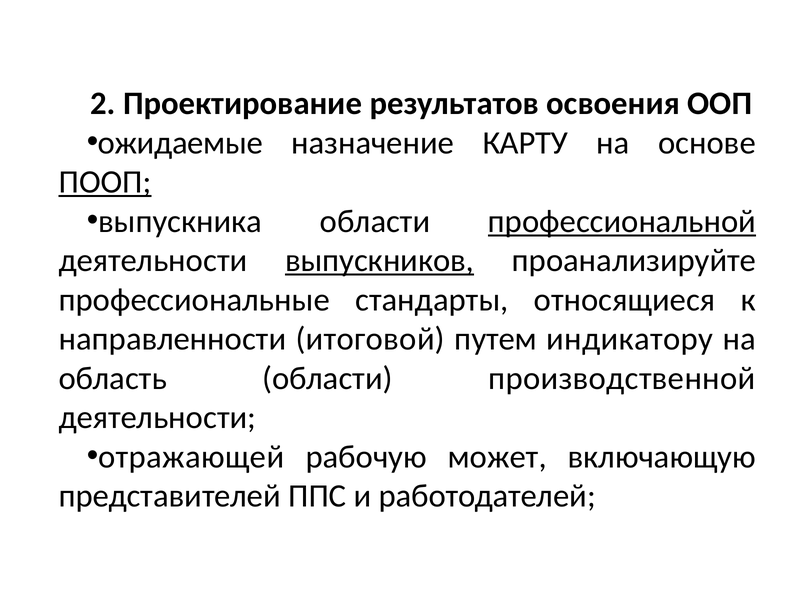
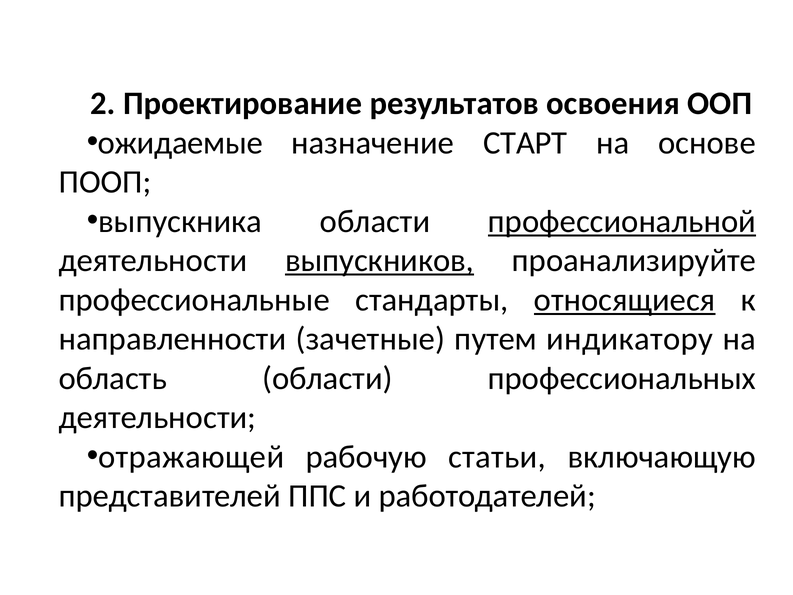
КАРТУ: КАРТУ -> СТАРТ
ПООП underline: present -> none
относящиеся underline: none -> present
итоговой: итоговой -> зачетные
производственной: производственной -> профессиональных
может: может -> статьи
